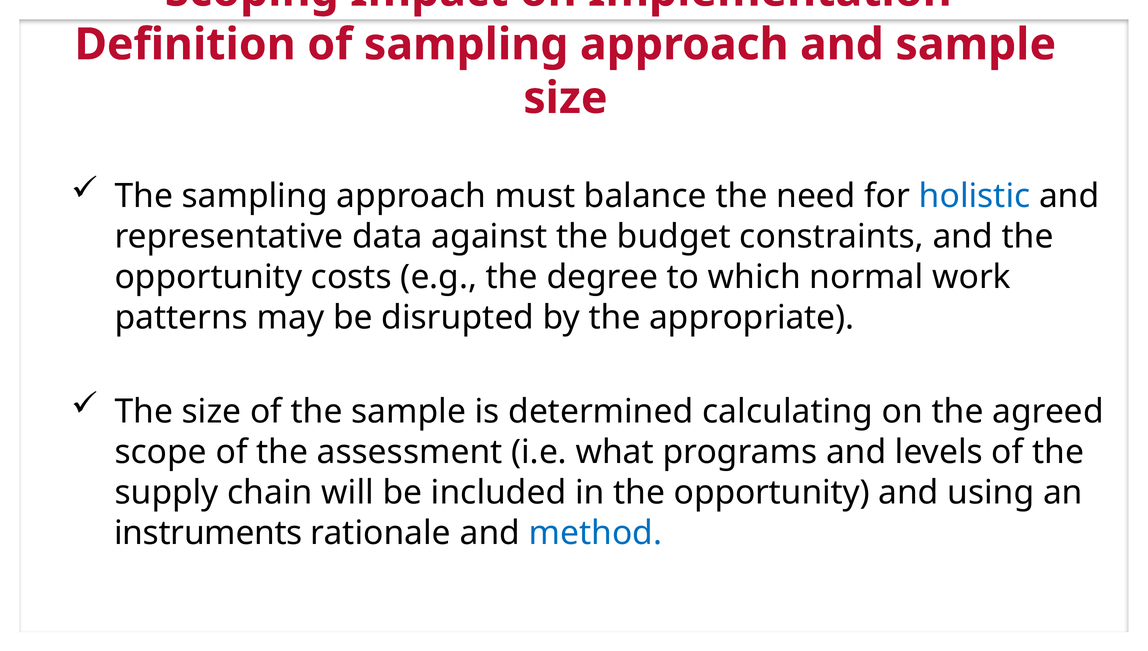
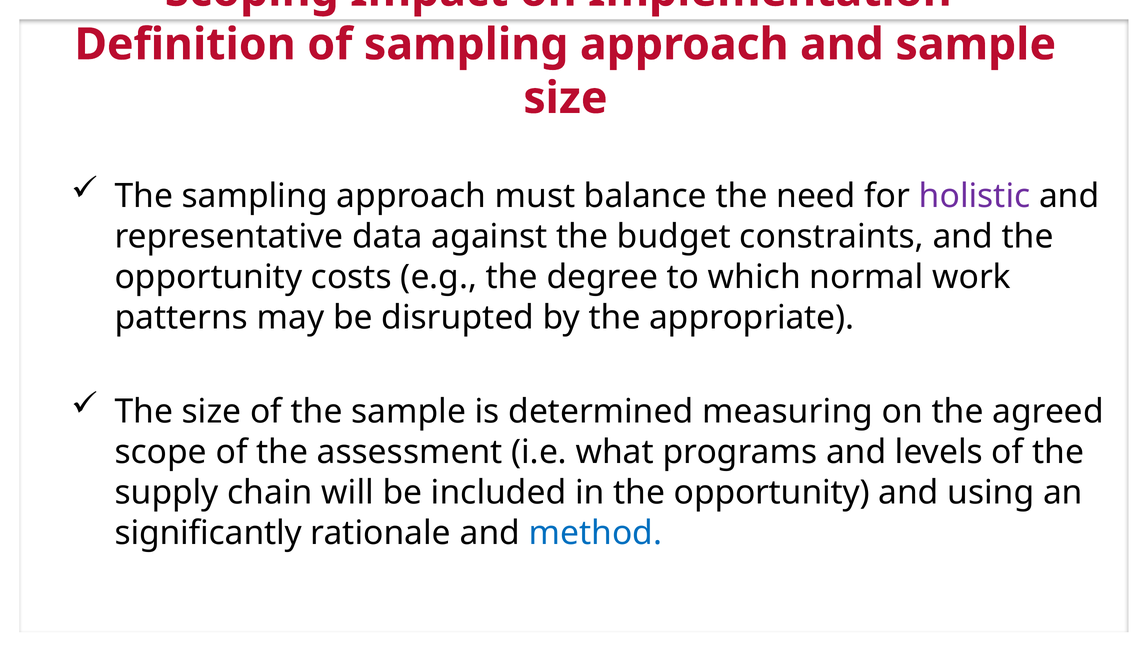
holistic colour: blue -> purple
calculating: calculating -> measuring
instruments: instruments -> significantly
